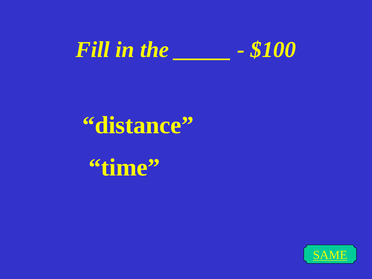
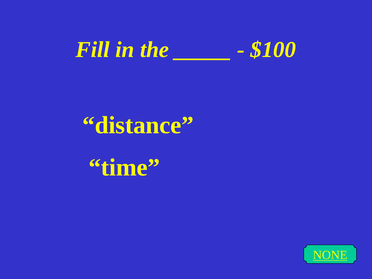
SAME: SAME -> NONE
